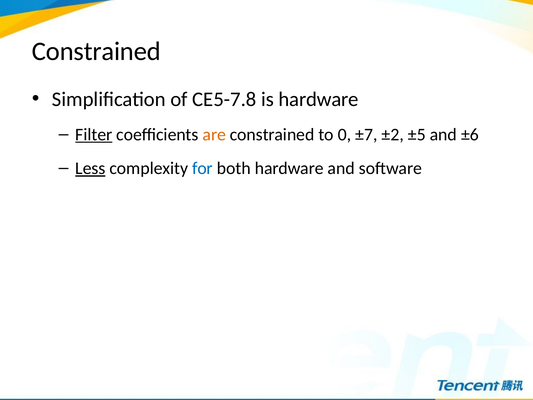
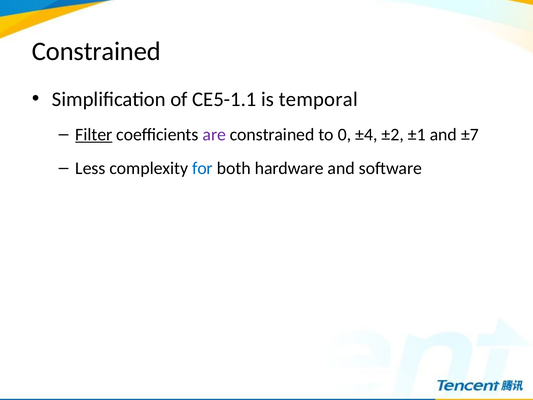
CE5-7.8: CE5-7.8 -> CE5-1.1
is hardware: hardware -> temporal
are colour: orange -> purple
±7: ±7 -> ±4
±5: ±5 -> ±1
±6: ±6 -> ±7
Less underline: present -> none
